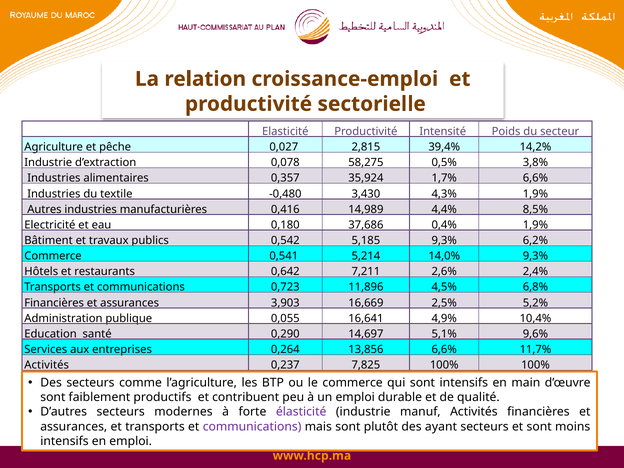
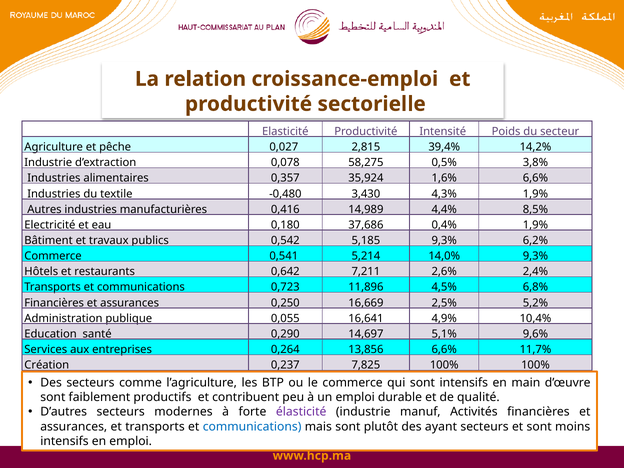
1,7%: 1,7% -> 1,6%
3,903: 3,903 -> 0,250
Activités at (47, 365): Activités -> Création
communications at (252, 427) colour: purple -> blue
